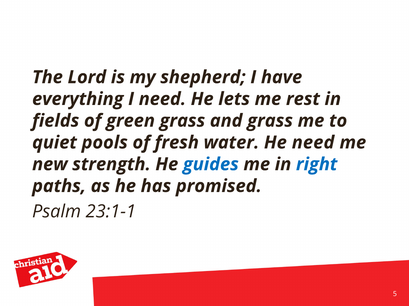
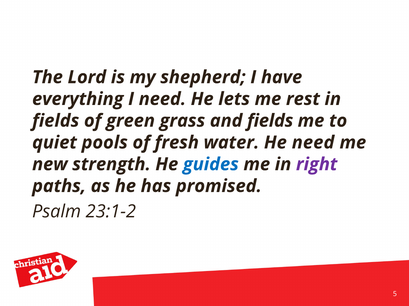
and grass: grass -> fields
right colour: blue -> purple
23:1-1: 23:1-1 -> 23:1-2
